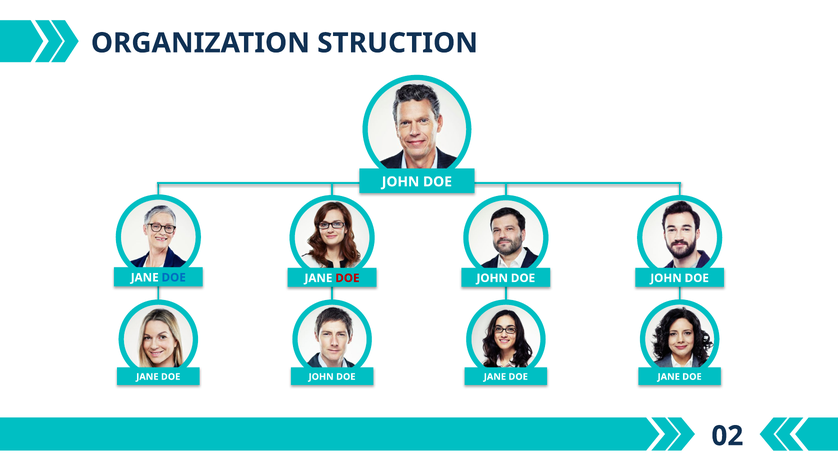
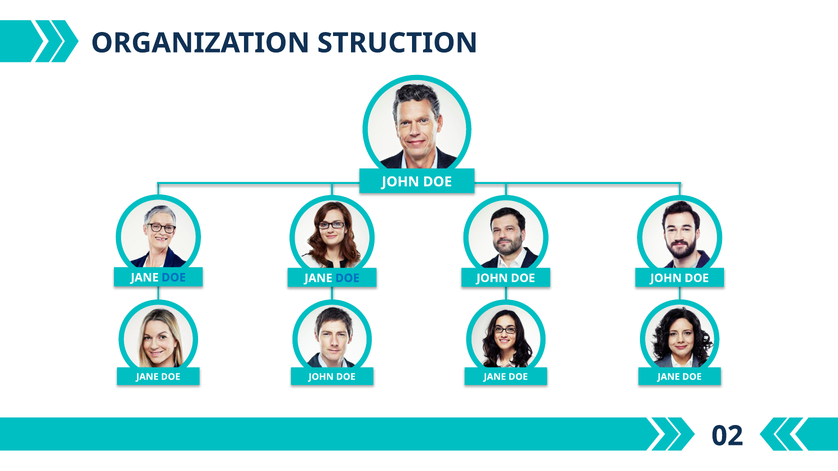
DOE at (347, 278) colour: red -> blue
